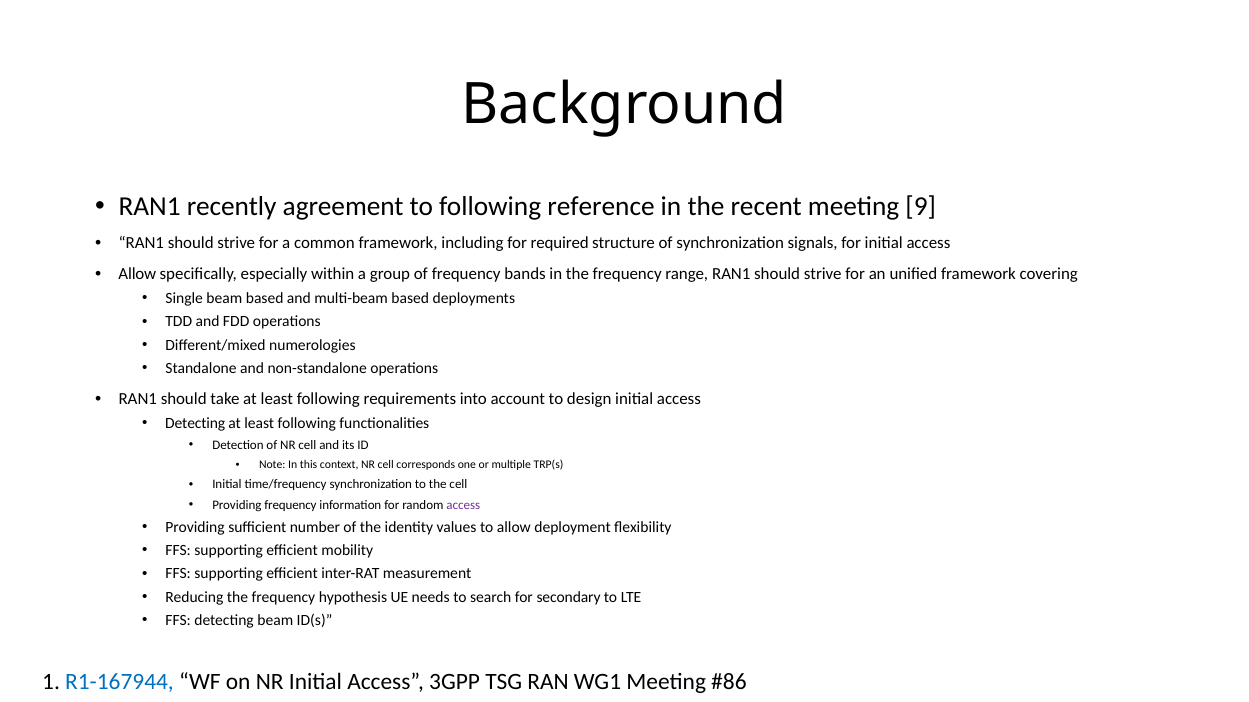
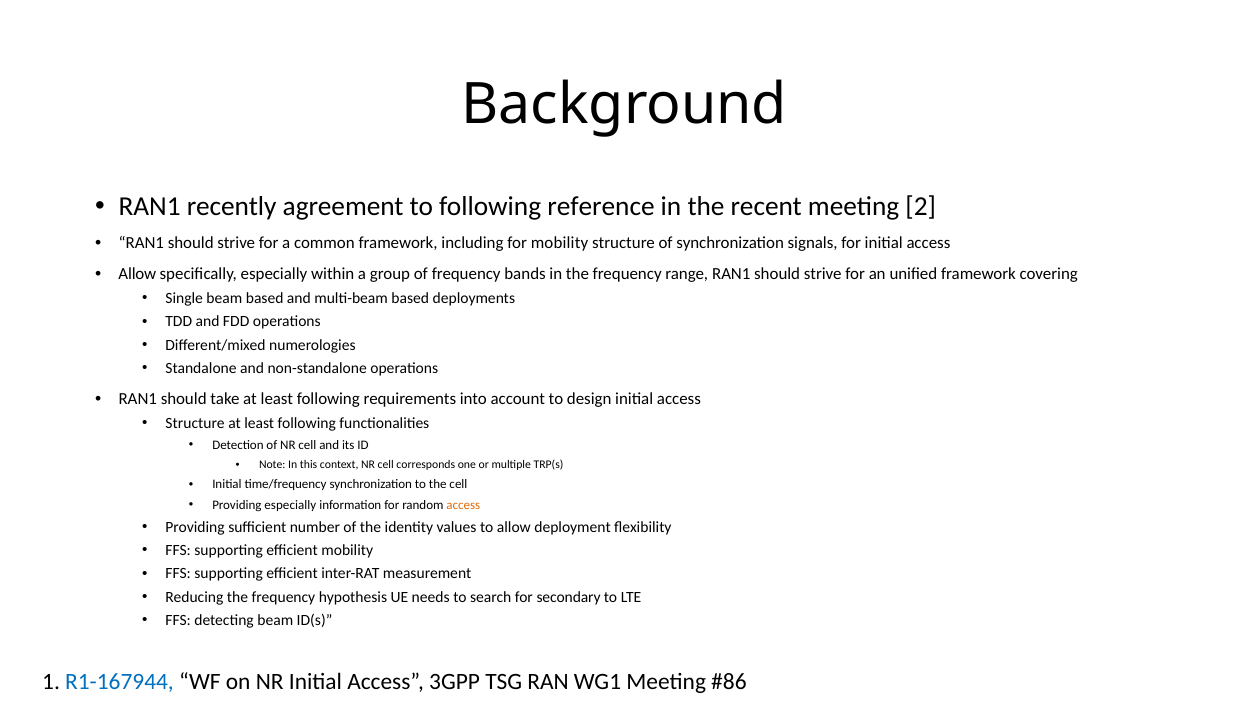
9: 9 -> 2
for required: required -> mobility
Detecting at (195, 423): Detecting -> Structure
Providing frequency: frequency -> especially
access at (463, 506) colour: purple -> orange
